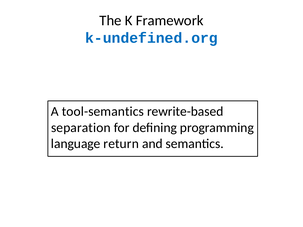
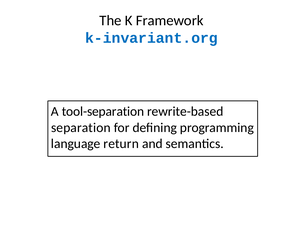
k-undefined.org: k-undefined.org -> k-invariant.org
tool-semantics: tool-semantics -> tool-separation
